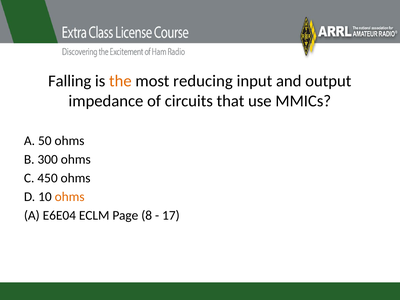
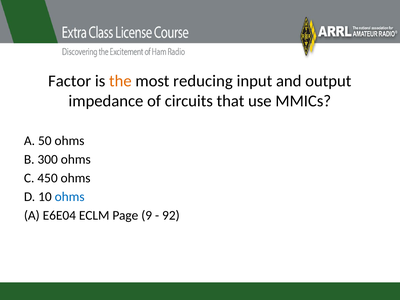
Falling: Falling -> Factor
ohms at (70, 197) colour: orange -> blue
8: 8 -> 9
17: 17 -> 92
